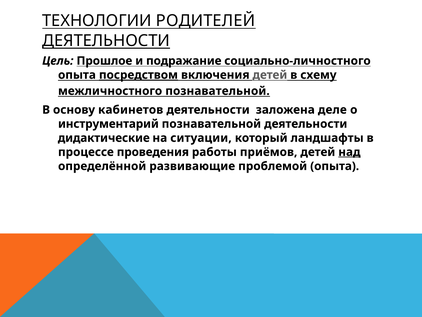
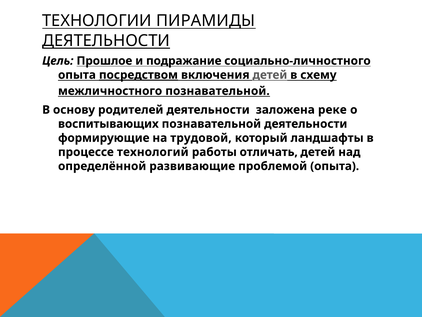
РОДИТЕЛЕЙ: РОДИТЕЛЕЙ -> ПИРАМИДЫ
кабинетов: кабинетов -> родителей
деле: деле -> реке
инструментарий: инструментарий -> воспитывающих
дидактические: дидактические -> формирующие
ситуации: ситуации -> трудовой
проведения: проведения -> технологий
приёмов: приёмов -> отличать
над underline: present -> none
